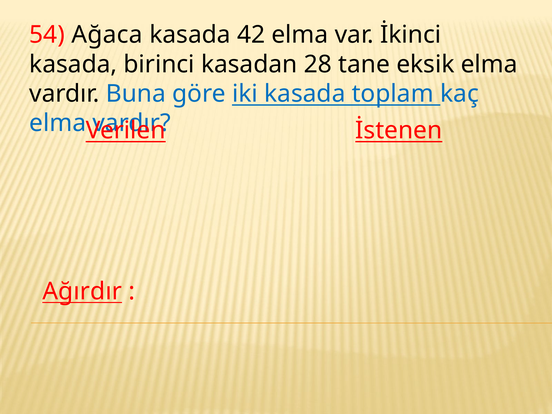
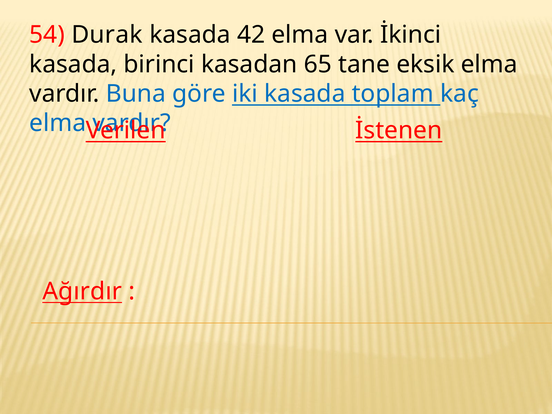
Ağaca: Ağaca -> Durak
28: 28 -> 65
